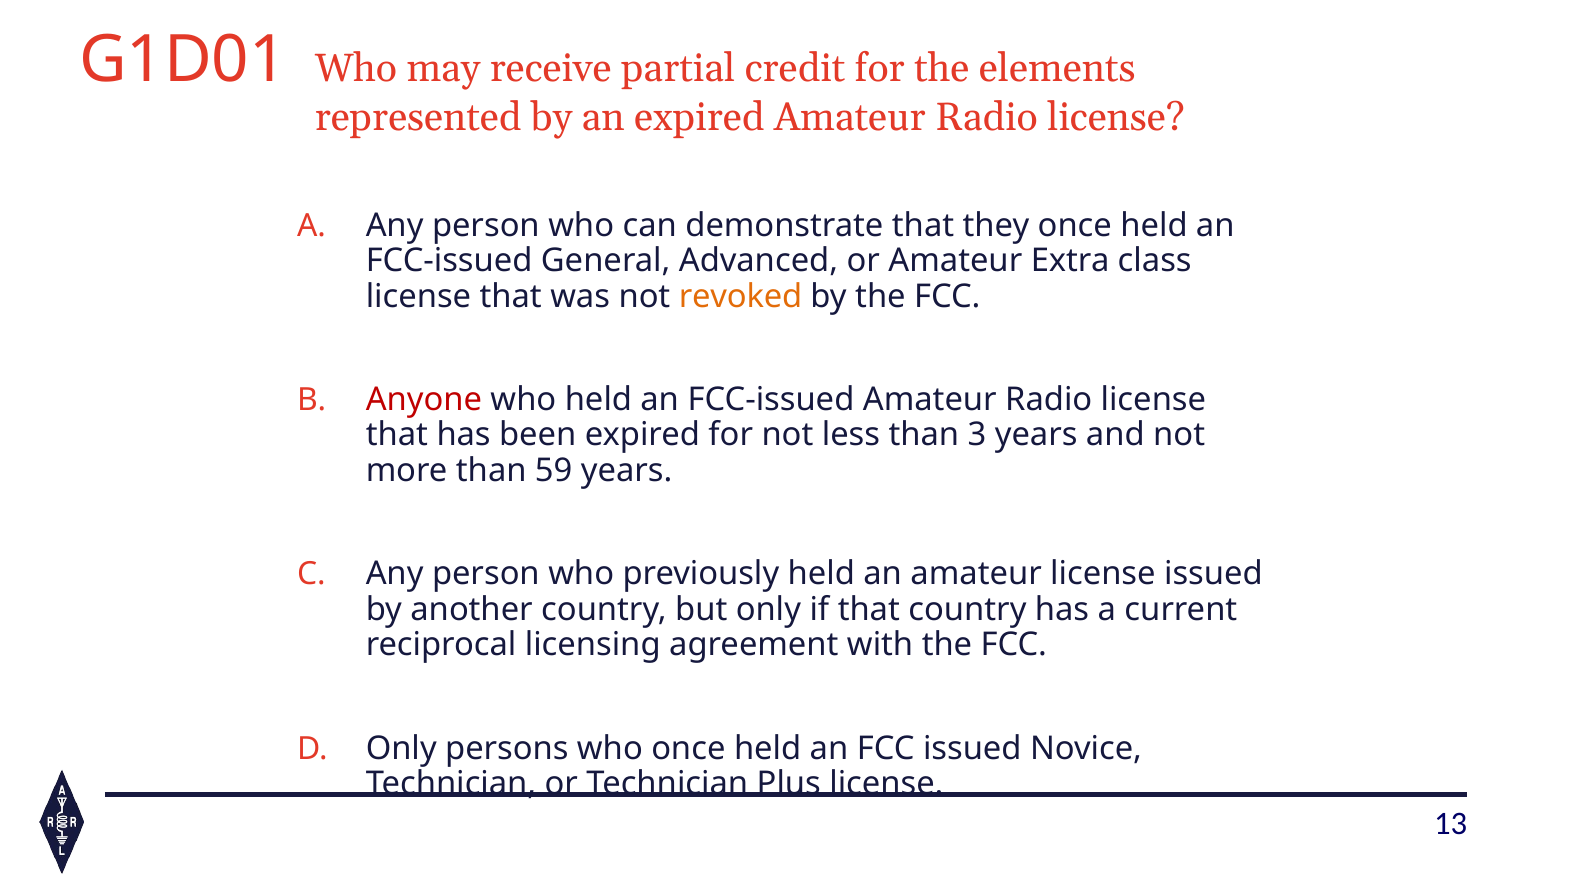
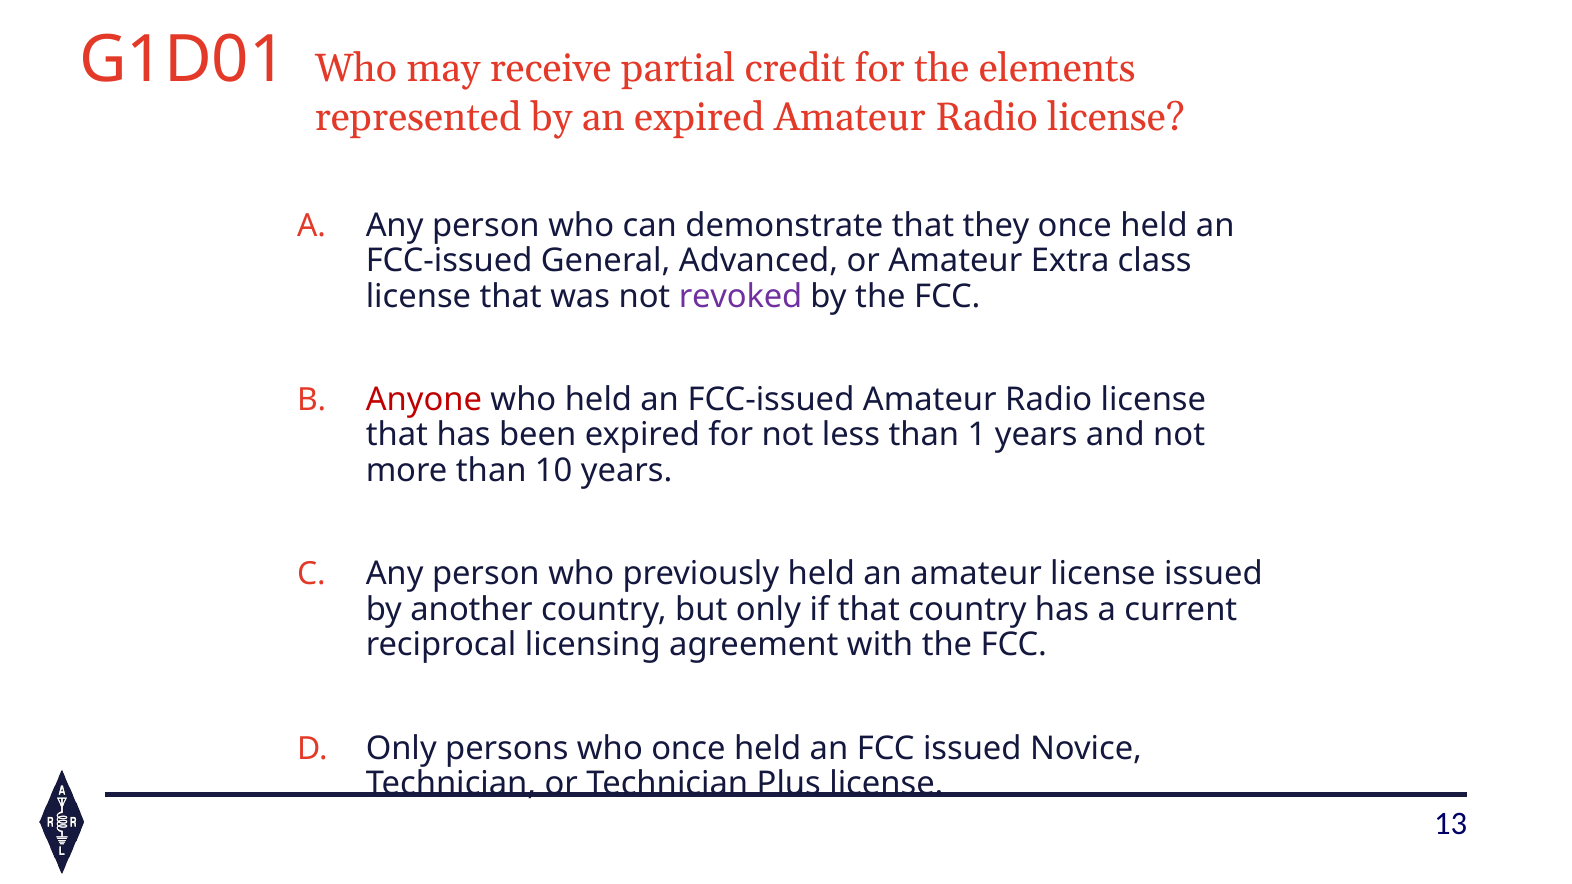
revoked colour: orange -> purple
3: 3 -> 1
59: 59 -> 10
